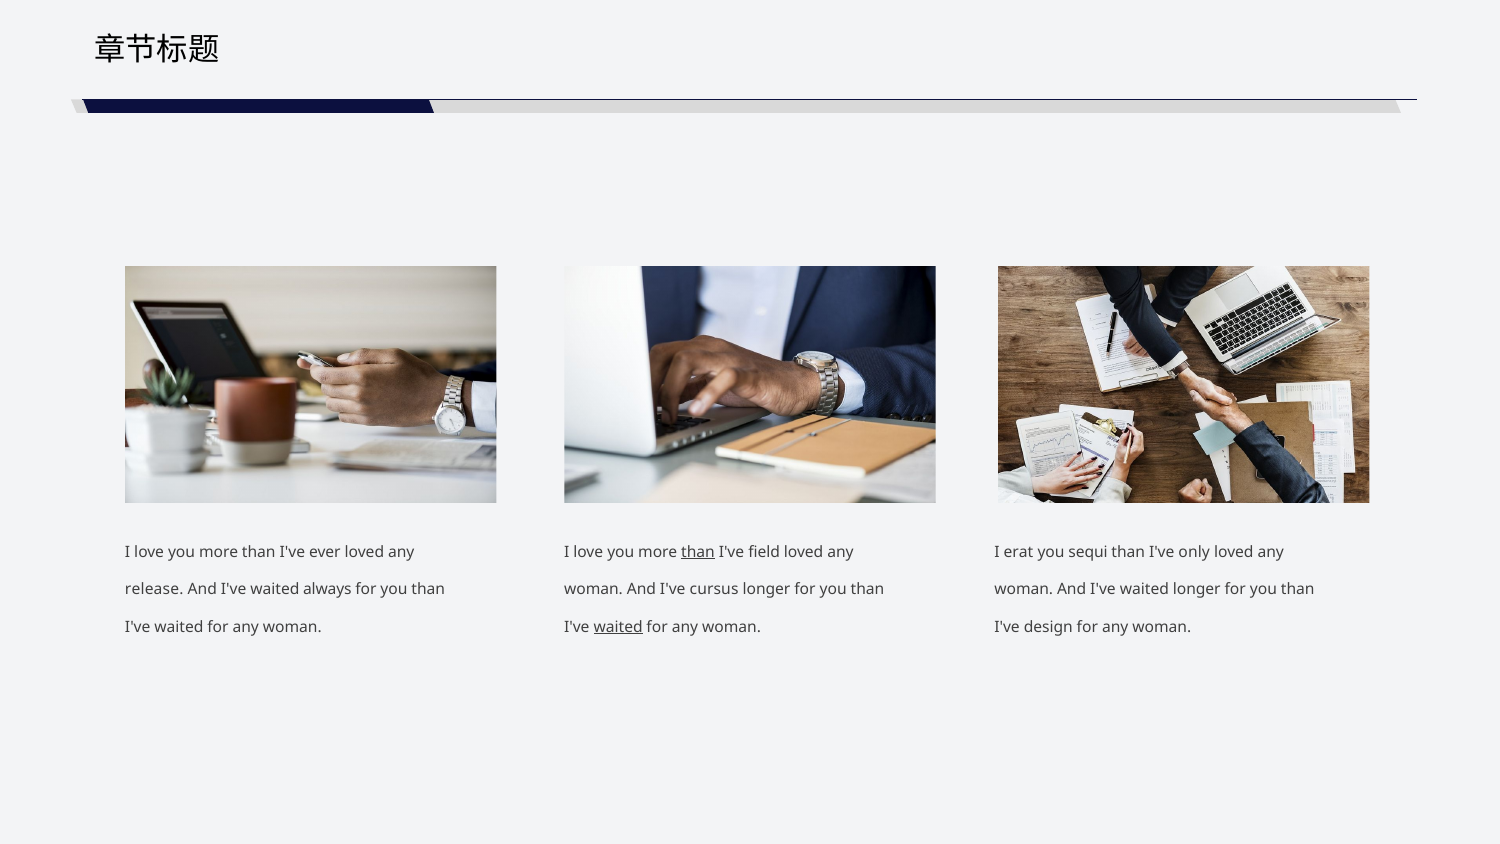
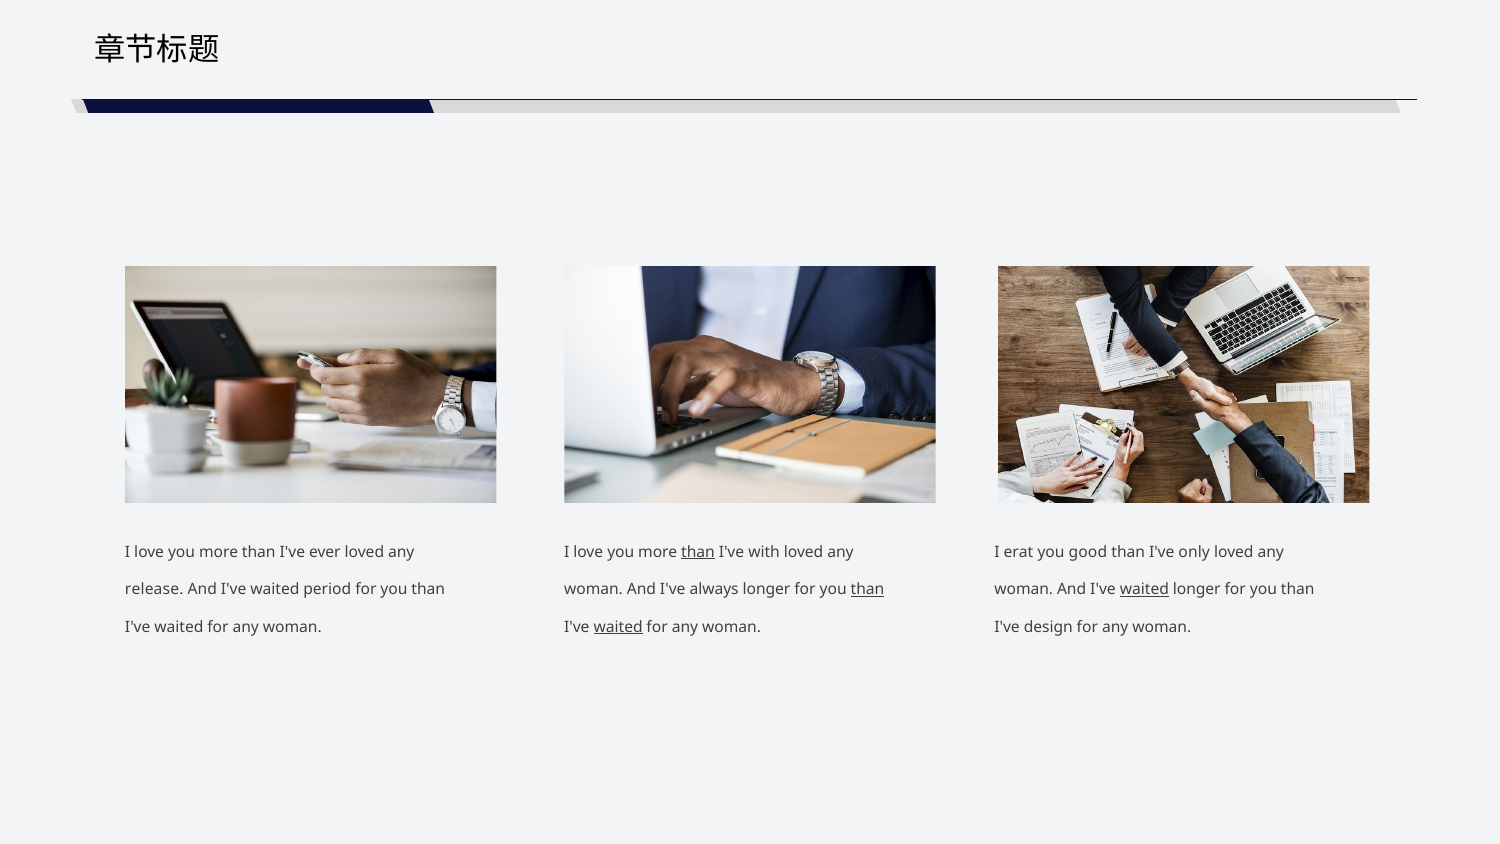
field: field -> with
sequi: sequi -> good
always: always -> period
cursus: cursus -> always
than at (867, 589) underline: none -> present
waited at (1144, 589) underline: none -> present
